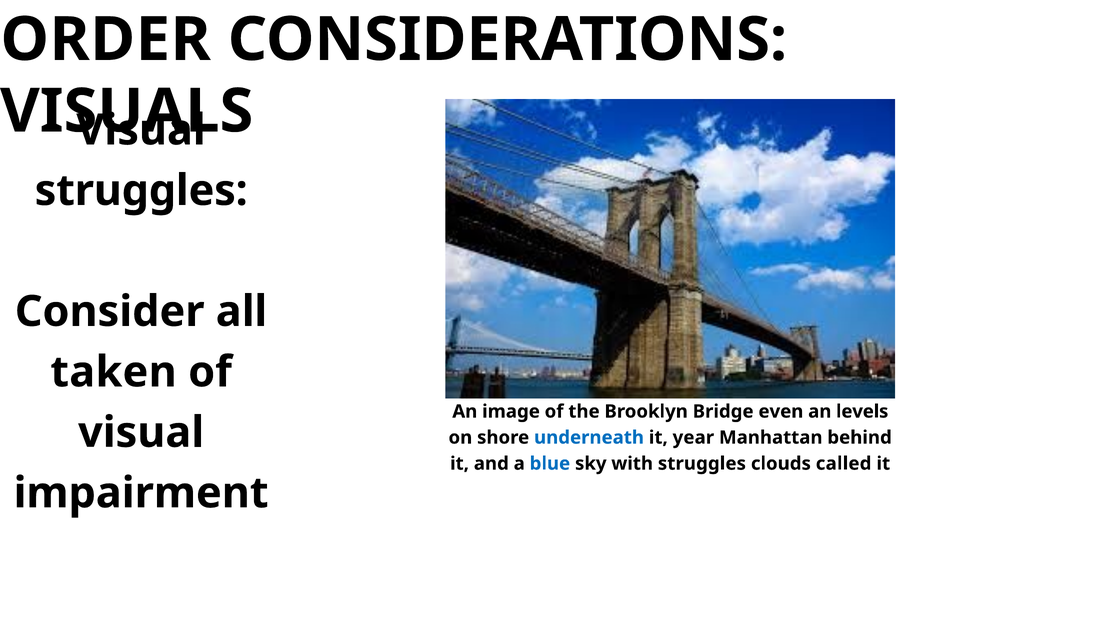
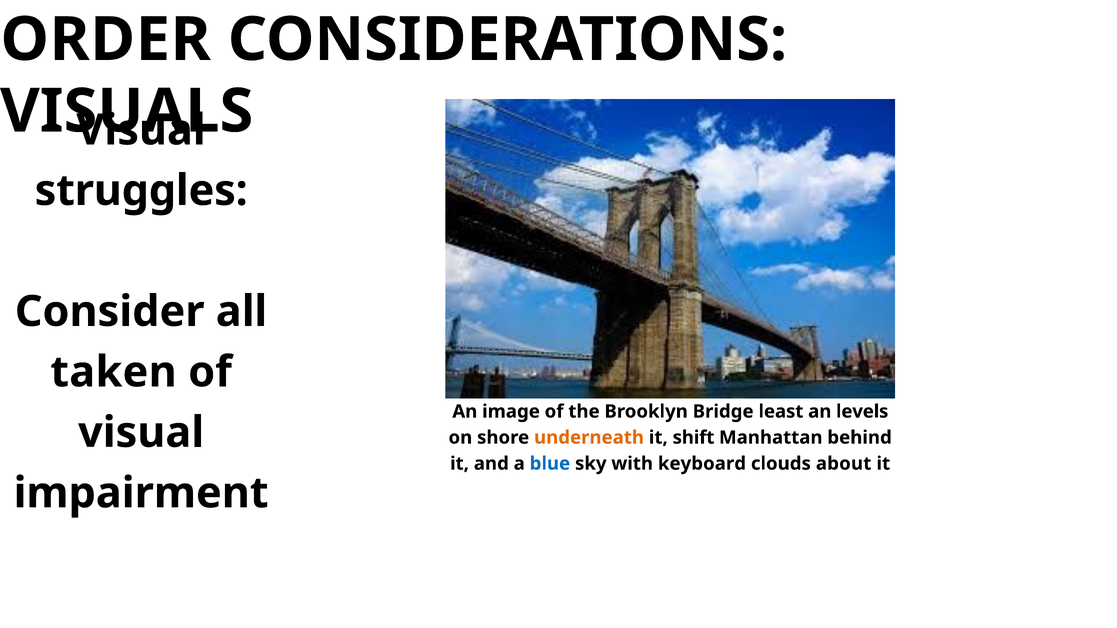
even: even -> least
underneath colour: blue -> orange
year: year -> shift
with struggles: struggles -> keyboard
called: called -> about
